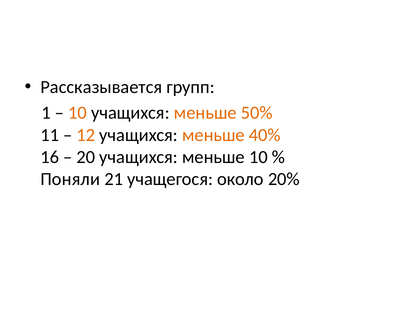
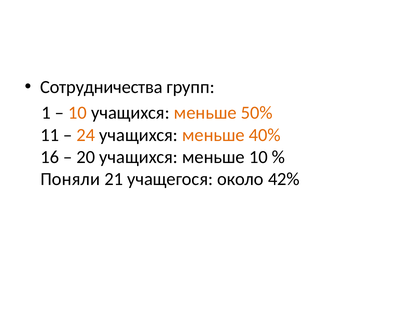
Рассказывается: Рассказывается -> Сотрудничества
12: 12 -> 24
20%: 20% -> 42%
